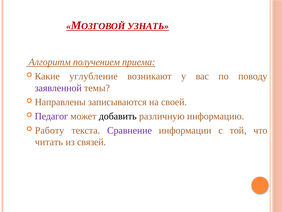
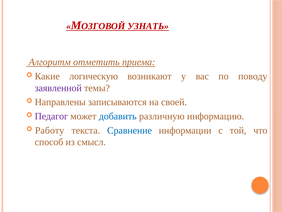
получением: получением -> отметить
углубление: углубление -> логическую
добавить colour: black -> blue
Сравнение colour: purple -> blue
читать: читать -> способ
связей: связей -> смысл
